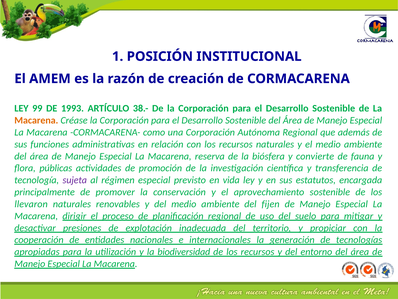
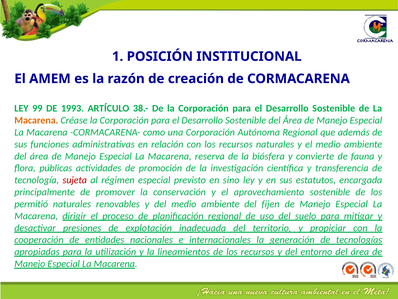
sujeta colour: purple -> red
vida: vida -> sino
llevaron: llevaron -> permitió
biodiversidad: biodiversidad -> lineamientos
